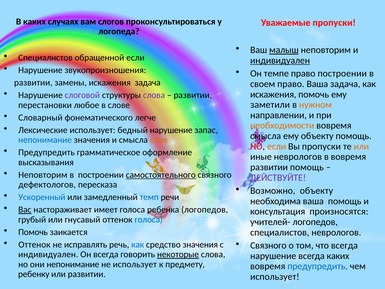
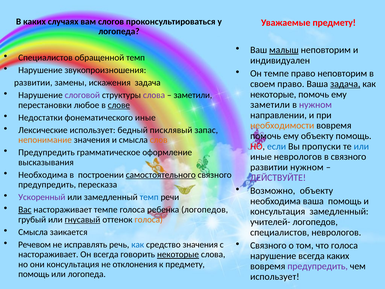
Уважаемые пропуски: пропуски -> предмету
обращенной если: если -> темп
индивидуален at (280, 60) underline: present -> none
право построении: построении -> неповторим
задача at (345, 84) underline: none -> present
развитии at (193, 95): развитии -> заметили
искажения at (273, 94): искажения -> некоторые
нужном at (315, 105) colour: orange -> purple
слове underline: none -> present
Словарный: Словарный -> Недостатки
фонематического легче: легче -> иные
бедный нарушение: нарушение -> писклявый
смысла at (266, 136): смысла -> помочь
непонимание at (45, 140) colour: blue -> orange
если at (277, 146) colour: orange -> blue
или at (361, 146) colour: orange -> blue
в вовремя: вовремя -> связного
развитии помощь: помощь -> нужном
Неповторим at (43, 175): Неповторим -> Необходима
дефектологов at (47, 185): дефектологов -> предупредить
Ускоренный colour: blue -> purple
настораживает имеет: имеет -> темпе
консультация произносятся: произносятся -> замедленный
гнусавый underline: none -> present
голоса at (149, 219) colour: blue -> orange
Помочь at (33, 232): Помочь -> Смысла
Оттенок at (34, 244): Оттенок -> Речевом
что всегда: всегда -> голоса
индивидуален at (48, 254): индивидуален -> настораживает
они непонимание: непонимание -> консультация
не использует: использует -> отклонения
предупредить at (318, 266) colour: blue -> purple
ребенку at (34, 274): ребенку -> помощь
или развитии: развитии -> логопеда
